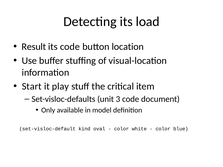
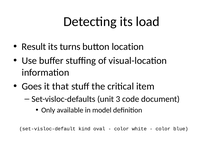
its code: code -> turns
Start: Start -> Goes
play: play -> that
